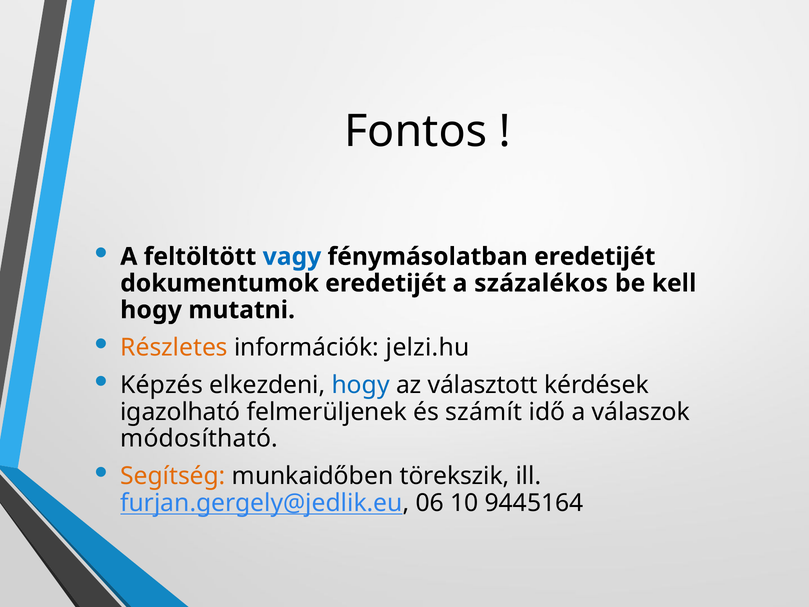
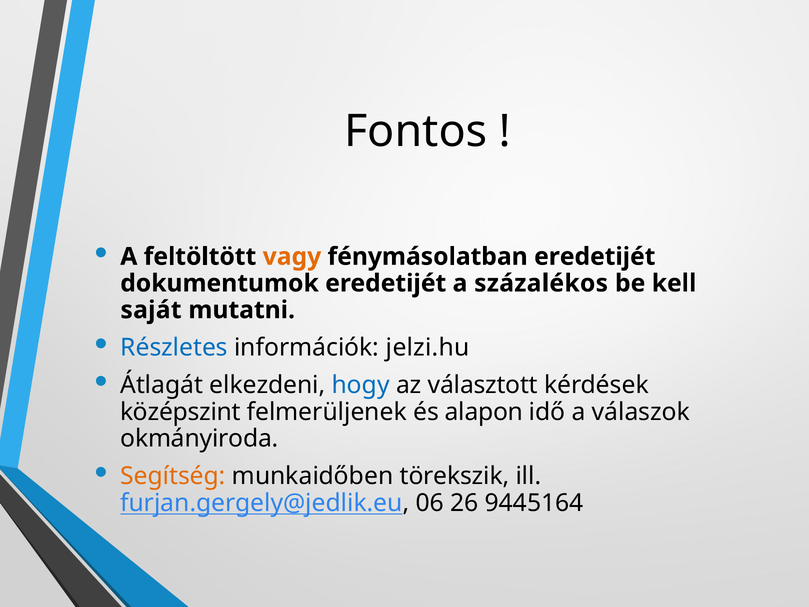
vagy colour: blue -> orange
hogy at (151, 310): hogy -> saját
Részletes colour: orange -> blue
Képzés: Képzés -> Átlagát
igazolható: igazolható -> középszint
számít: számít -> alapon
módosítható: módosítható -> okmányiroda
10: 10 -> 26
